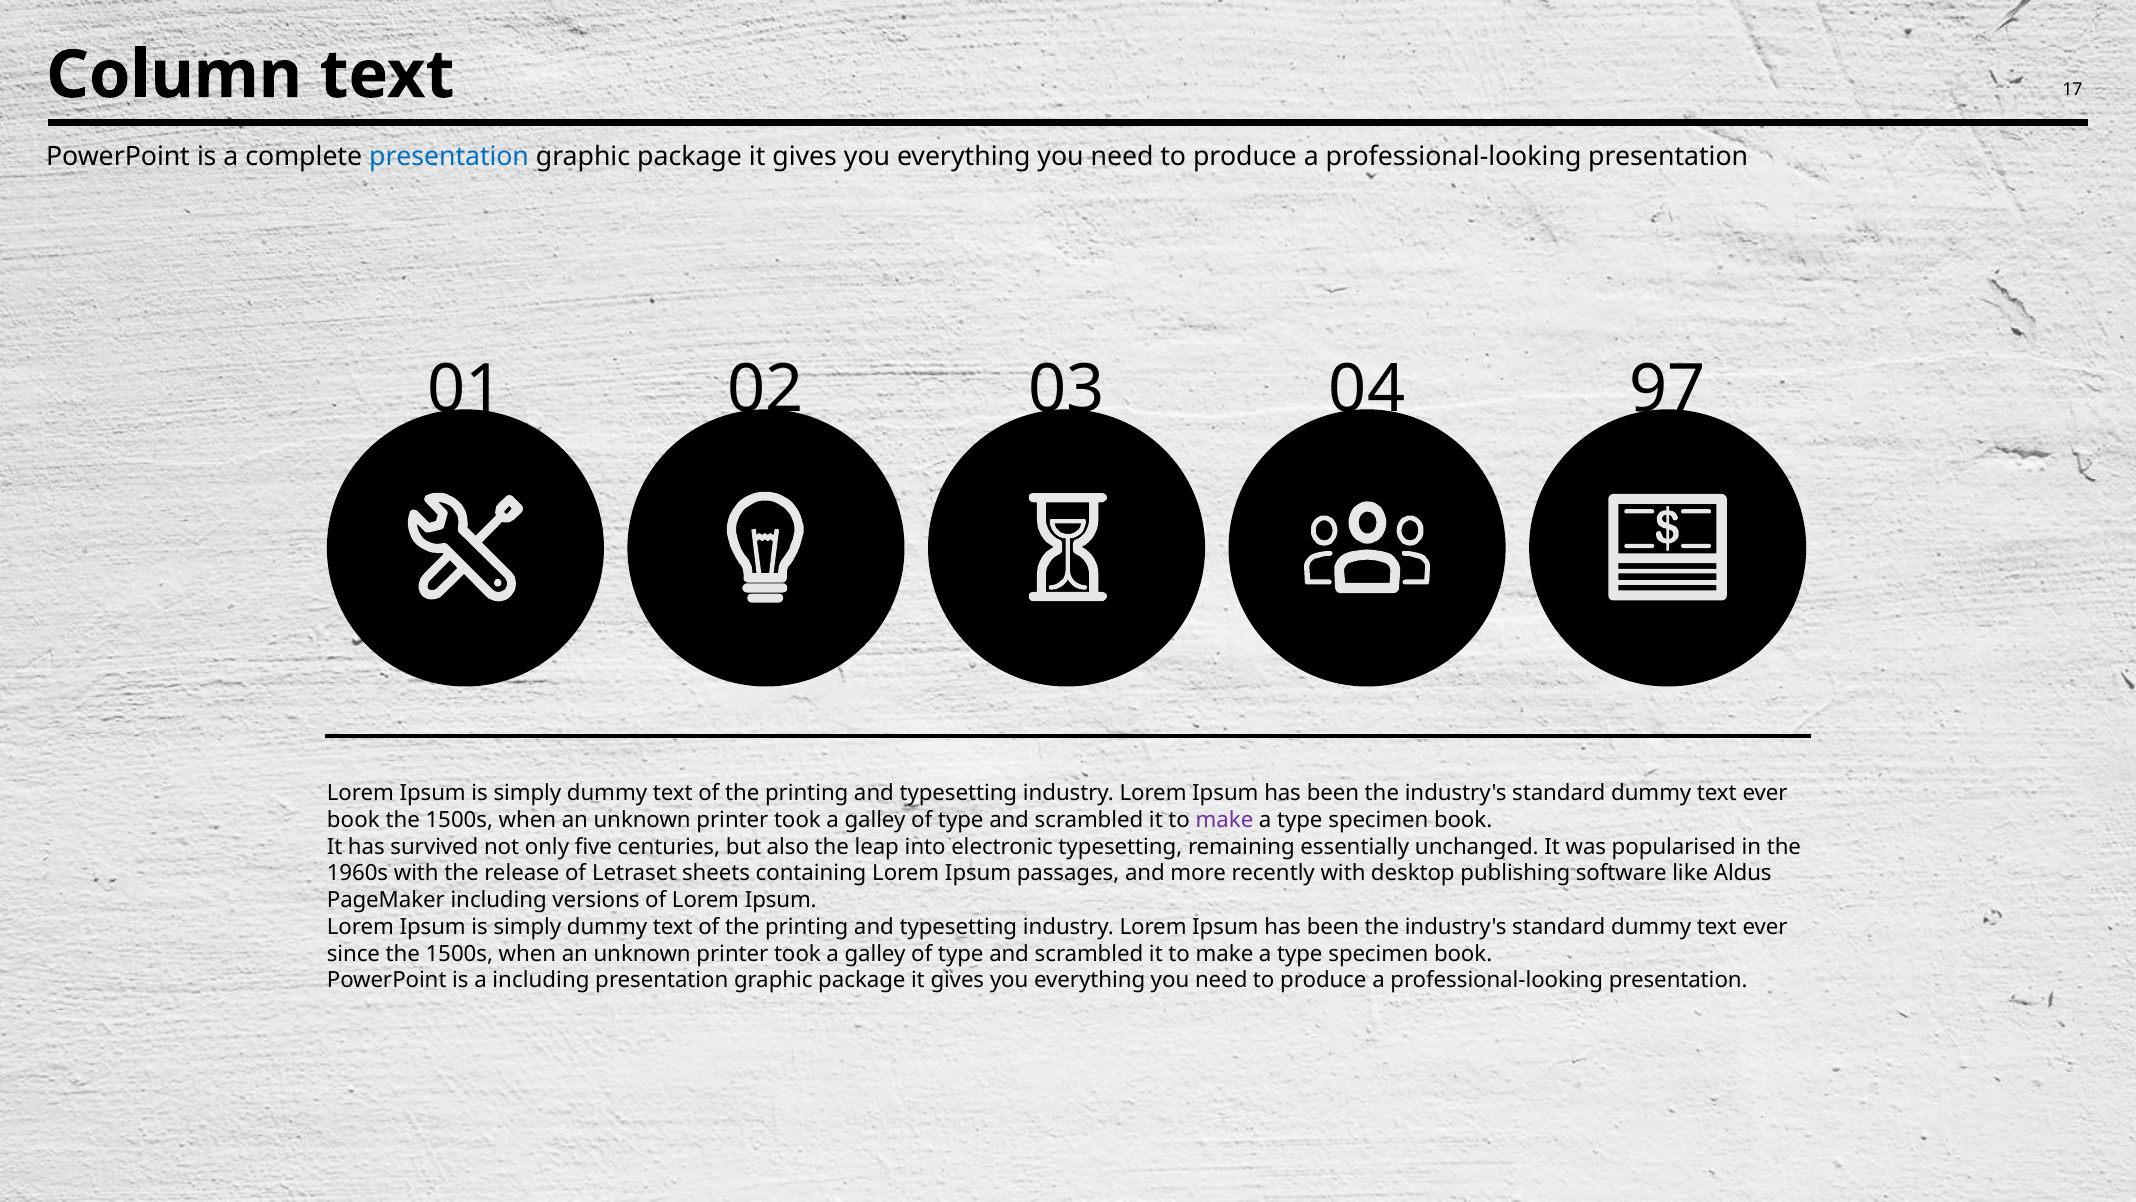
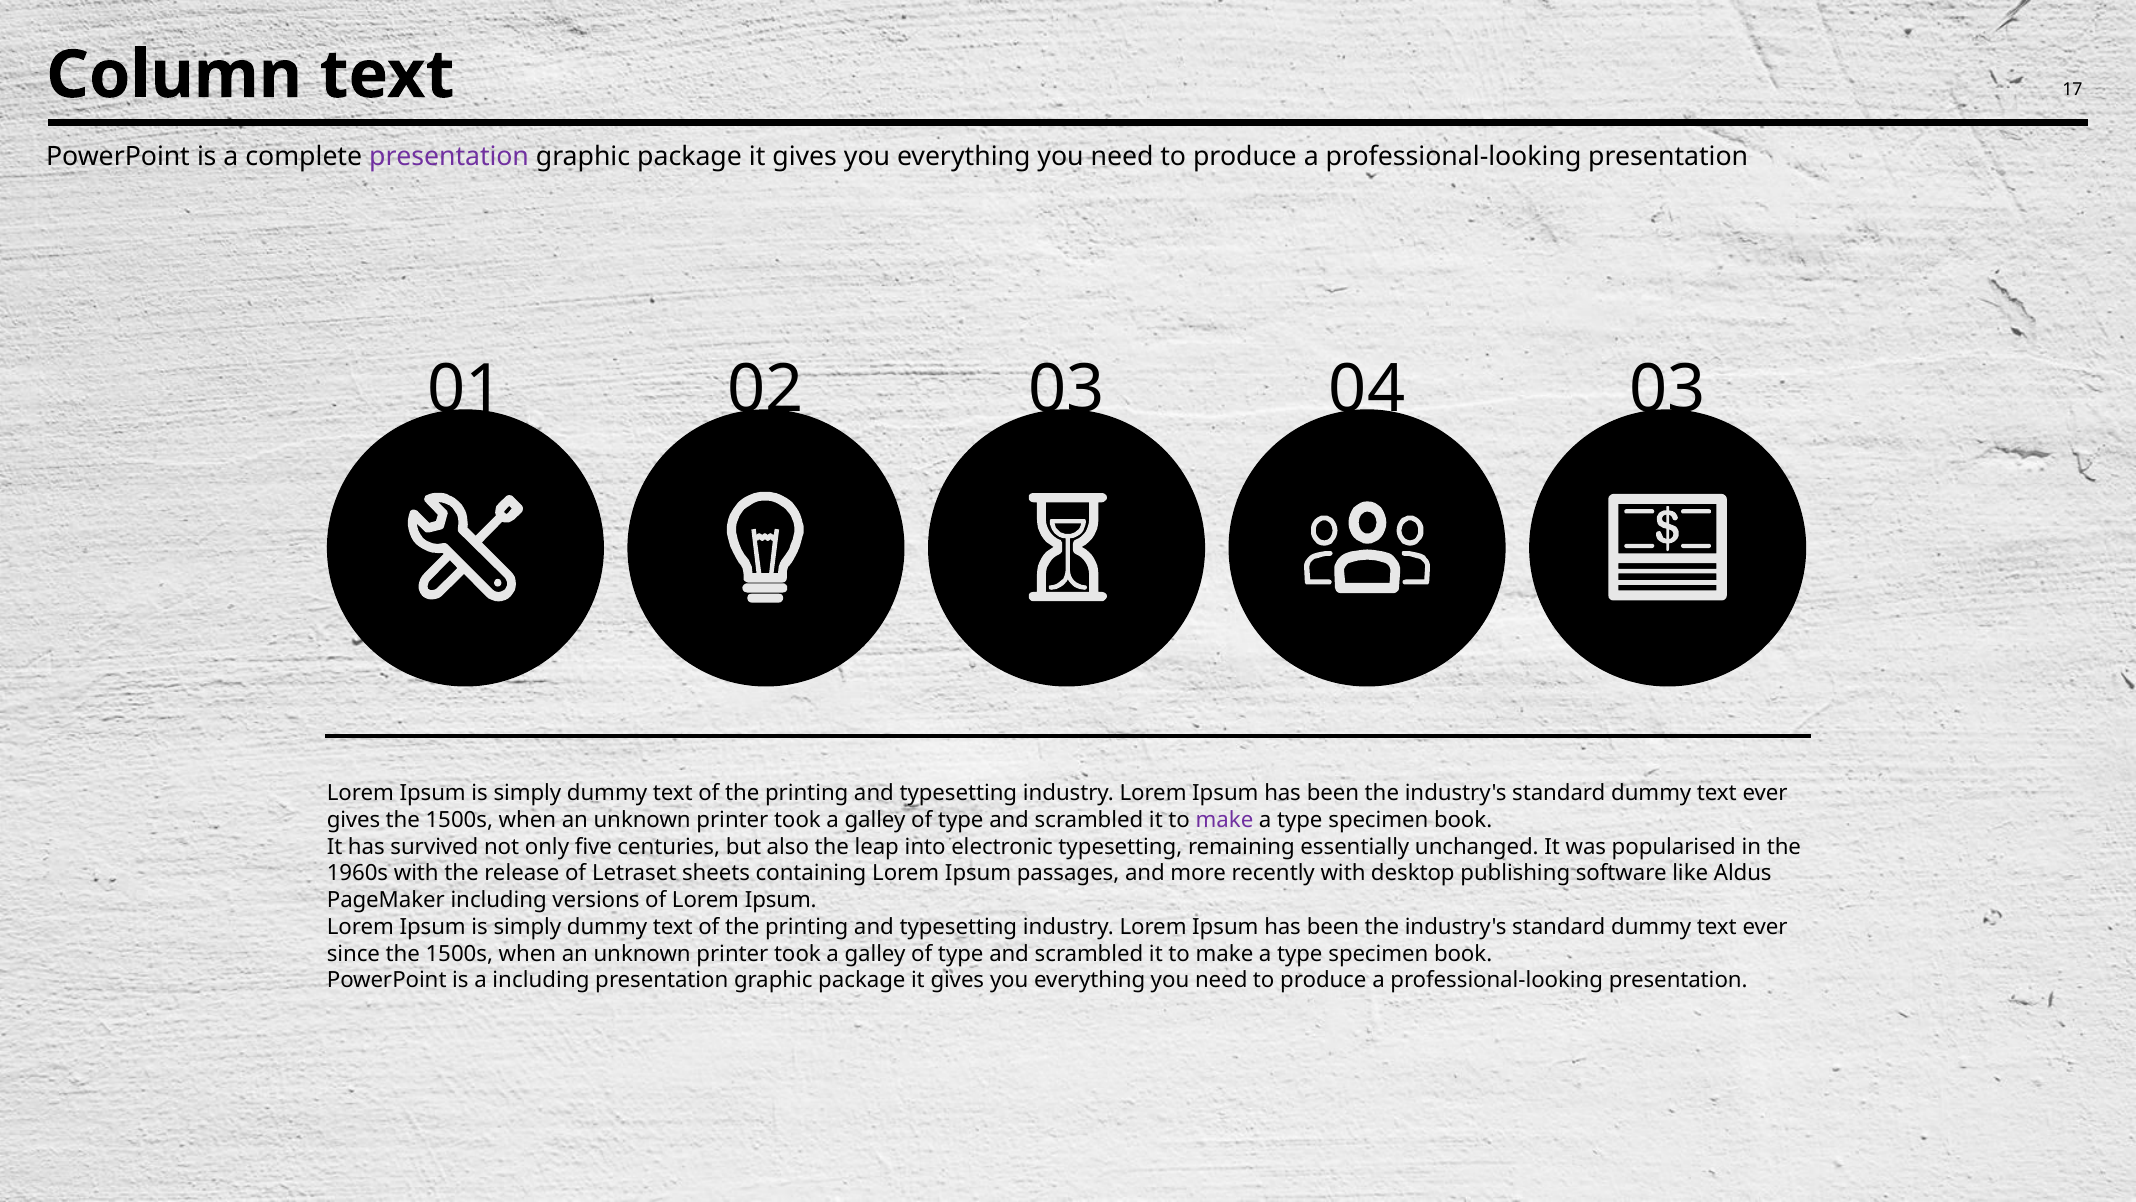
presentation at (449, 157) colour: blue -> purple
04 97: 97 -> 03
book at (353, 820): book -> gives
